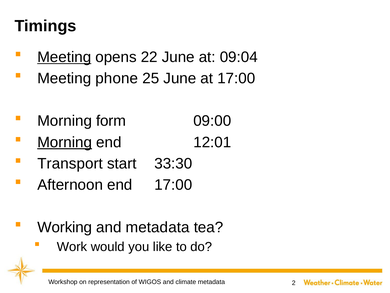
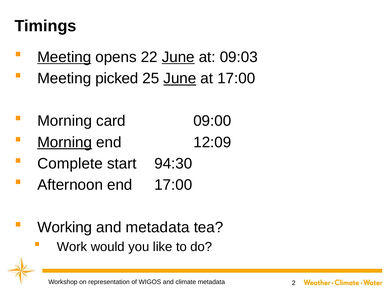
June at (178, 57) underline: none -> present
09:04: 09:04 -> 09:03
phone: phone -> picked
June at (180, 78) underline: none -> present
form: form -> card
12:01: 12:01 -> 12:09
Transport: Transport -> Complete
33:30: 33:30 -> 94:30
